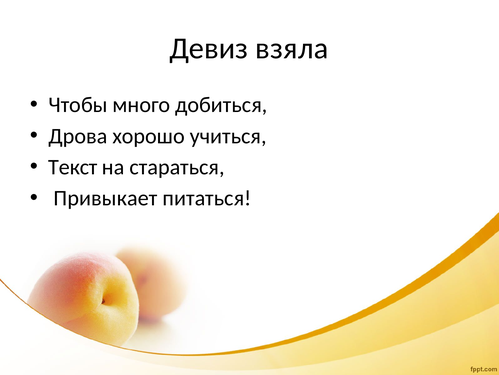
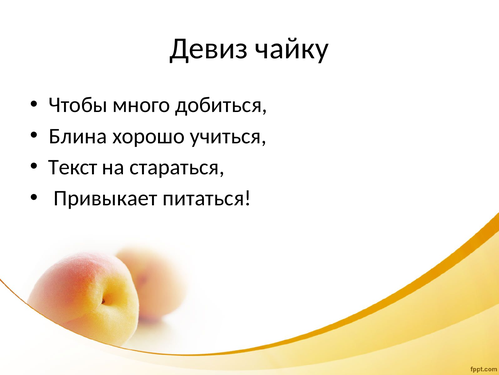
взяла: взяла -> чайку
Дрова: Дрова -> Блина
